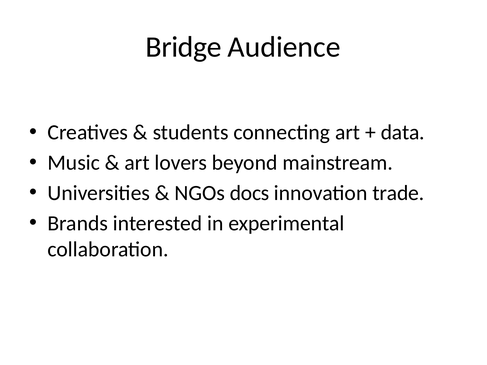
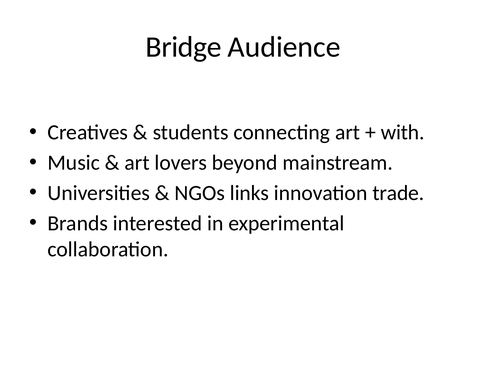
data: data -> with
docs: docs -> links
